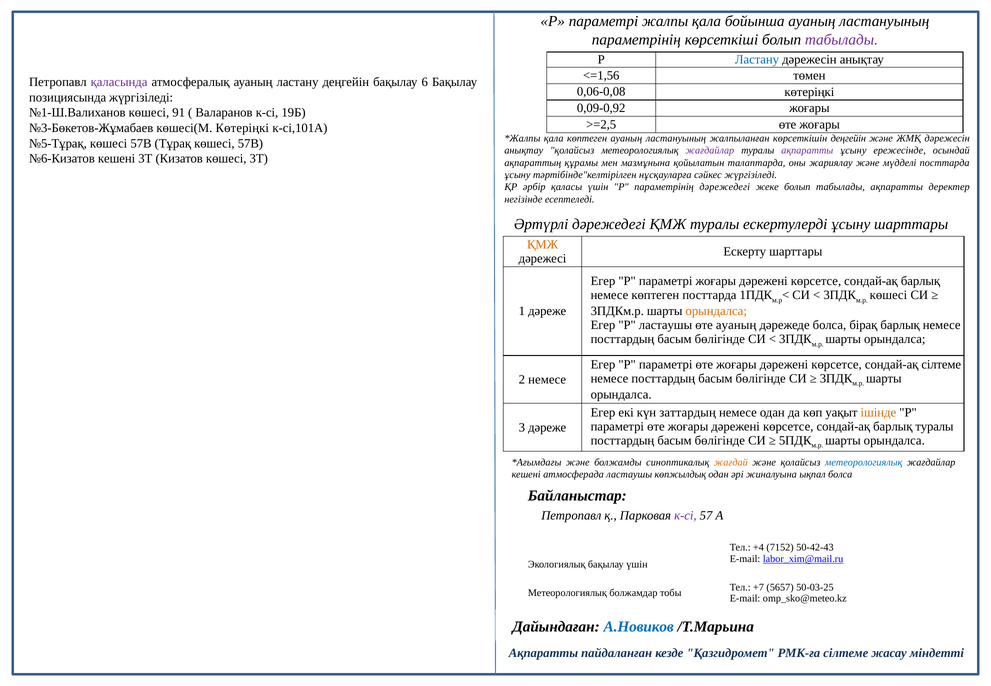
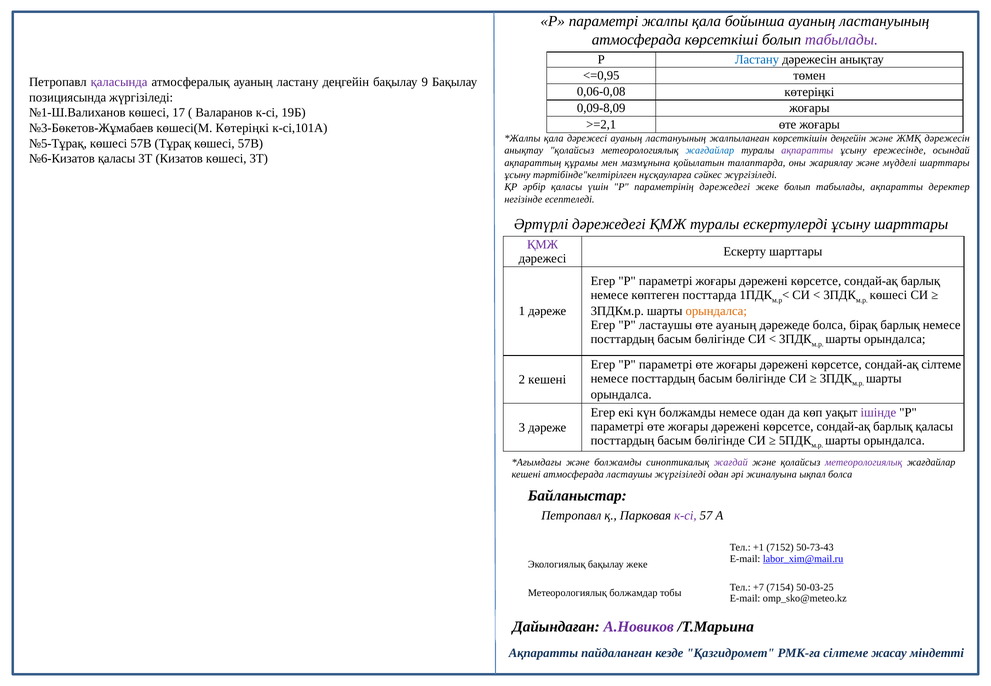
параметрінің at (636, 40): параметрінің -> атмосферада
<=1,56: <=1,56 -> <=0,95
6: 6 -> 9
0,09-0,92: 0,09-0,92 -> 0,09-8,09
91: 91 -> 17
>=2,5: >=2,5 -> >=2,1
қала көптеген: көптеген -> дәрежесі
жағдайлар at (710, 151) colour: purple -> blue
№6-Кизатов кешені: кешені -> қаласы
мүдделі посттарда: посттарда -> шарттары
ҚМЖ at (543, 245) colour: orange -> purple
2 немесе: немесе -> кешені
күн заттардың: заттардың -> болжамды
ішінде colour: orange -> purple
барлық туралы: туралы -> қаласы
жағдай colour: orange -> purple
метеорологиялық at (864, 462) colour: blue -> purple
ластаушы көпжылдық: көпжылдық -> жүргізіледі
+4: +4 -> +1
50-42-43: 50-42-43 -> 50-73-43
бақылау үшін: үшін -> жеке
5657: 5657 -> 7154
А.Новиков colour: blue -> purple
